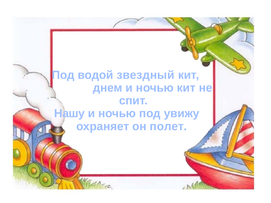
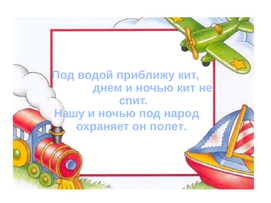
звездный: звездный -> приближу
увижу: увижу -> народ
